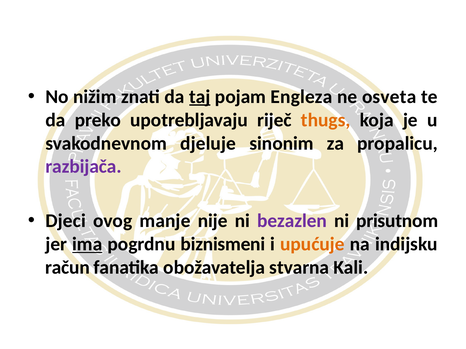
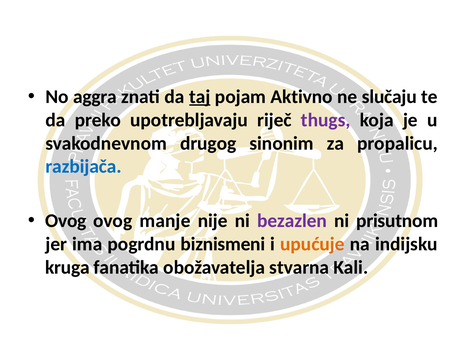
nižim: nižim -> aggra
Engleza: Engleza -> Aktivno
osveta: osveta -> slučaju
thugs colour: orange -> purple
djeluje: djeluje -> drugog
razbijača colour: purple -> blue
Djeci at (66, 221): Djeci -> Ovog
ima underline: present -> none
račun: račun -> kruga
